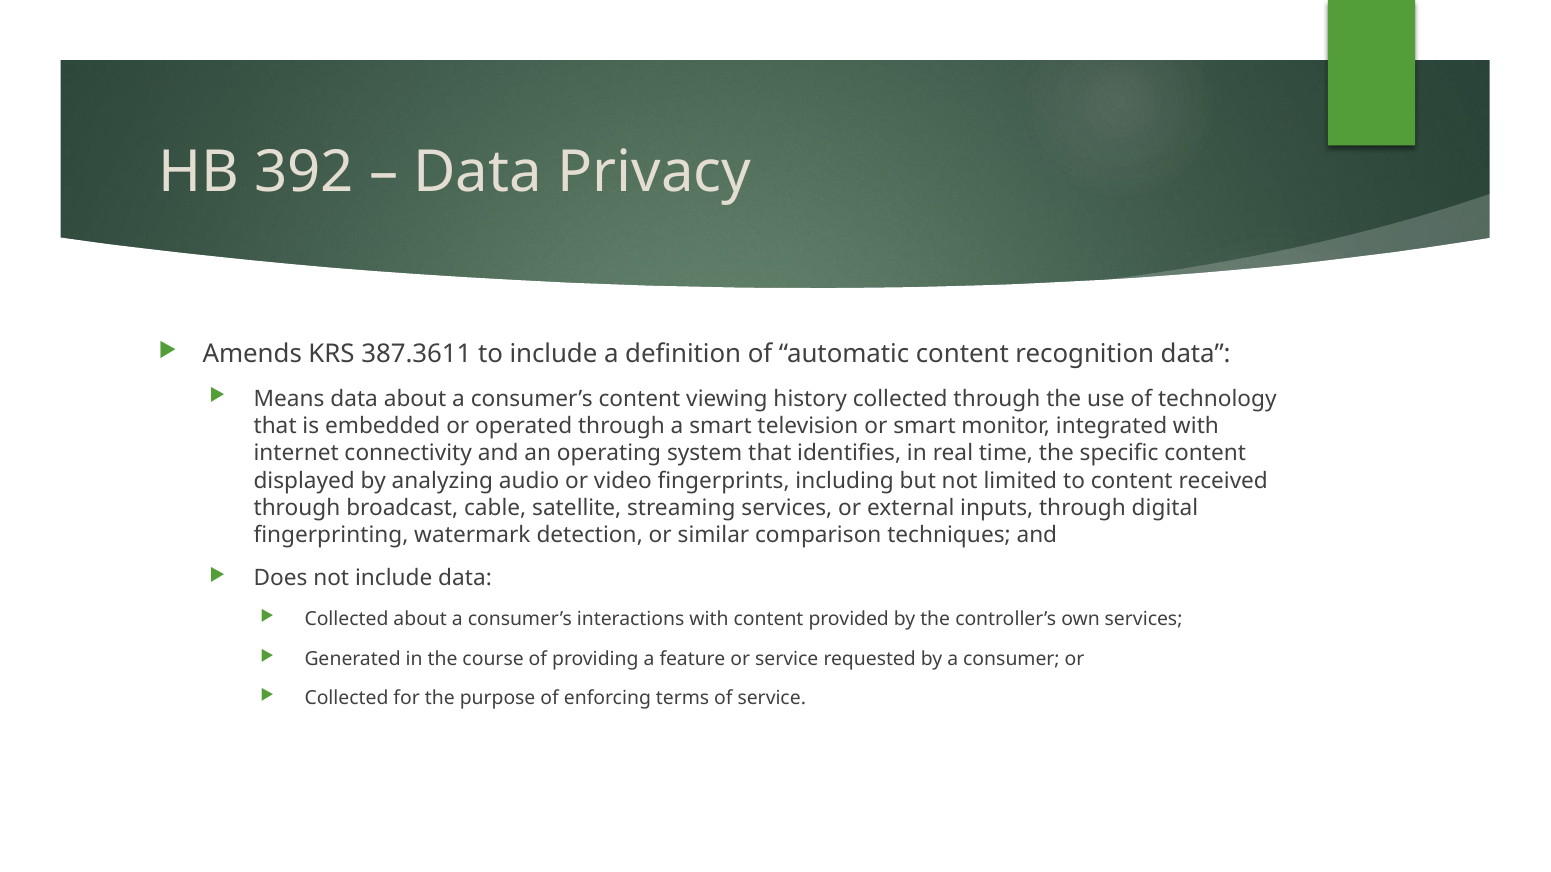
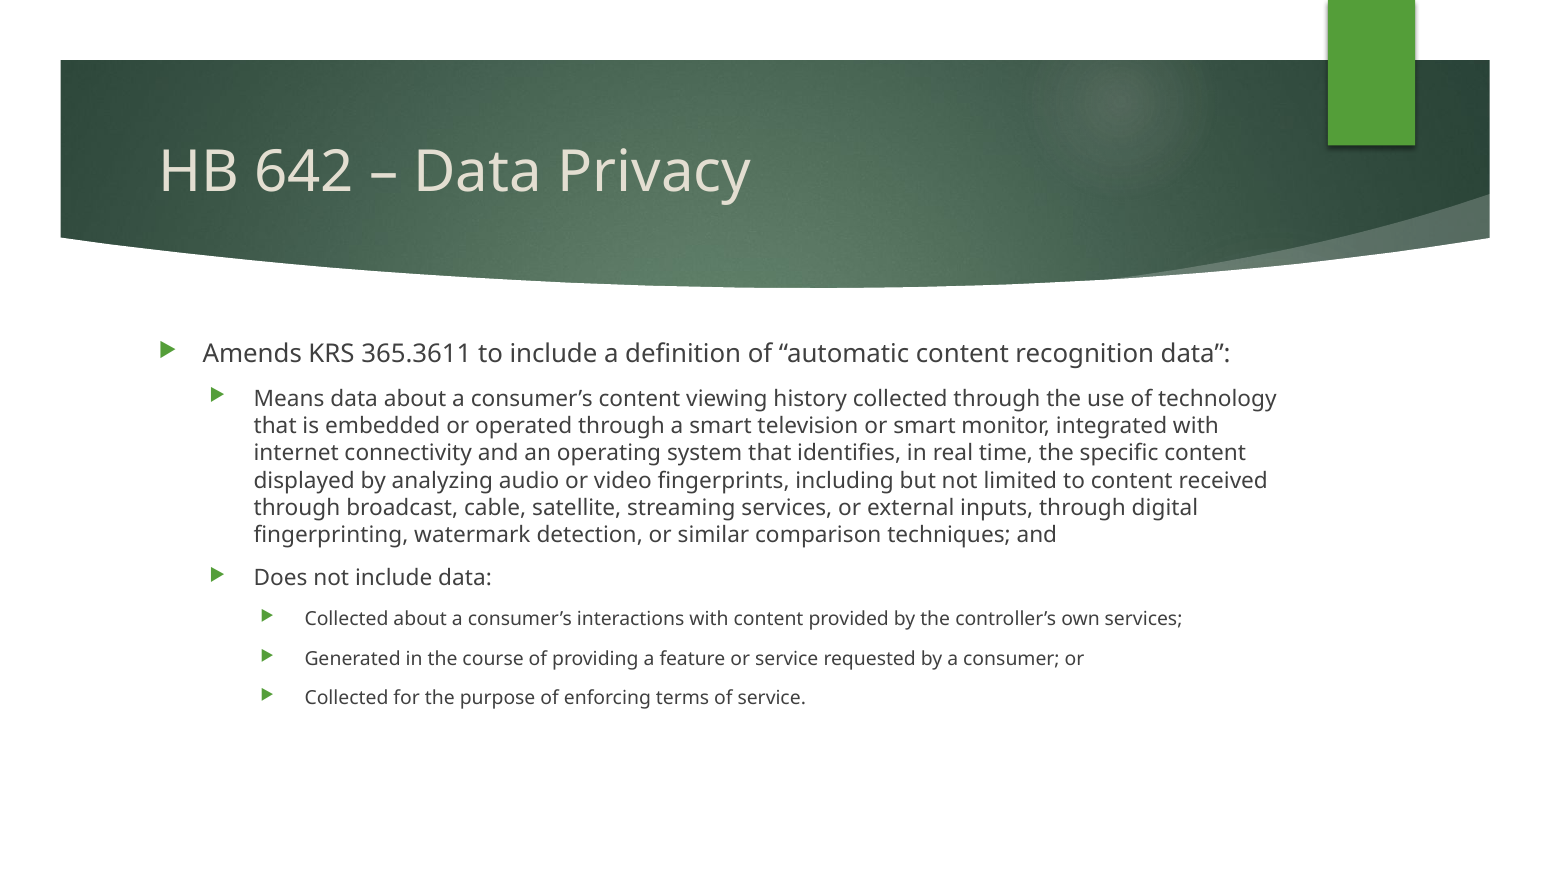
392: 392 -> 642
387.3611: 387.3611 -> 365.3611
